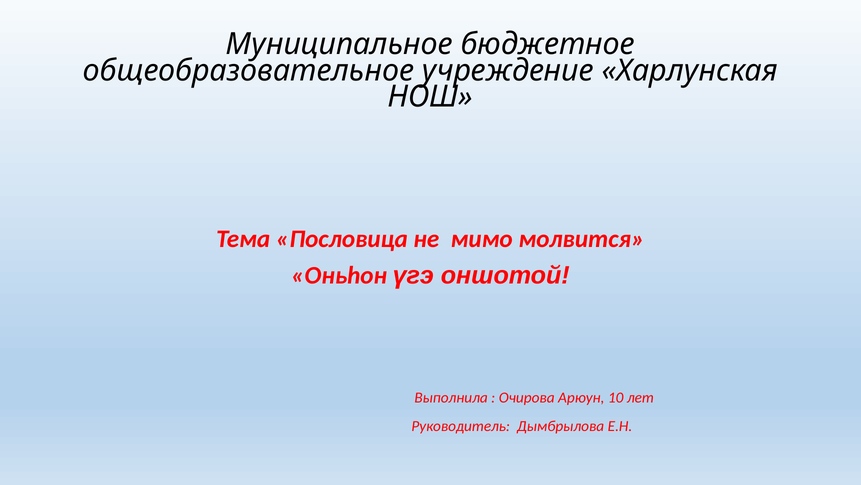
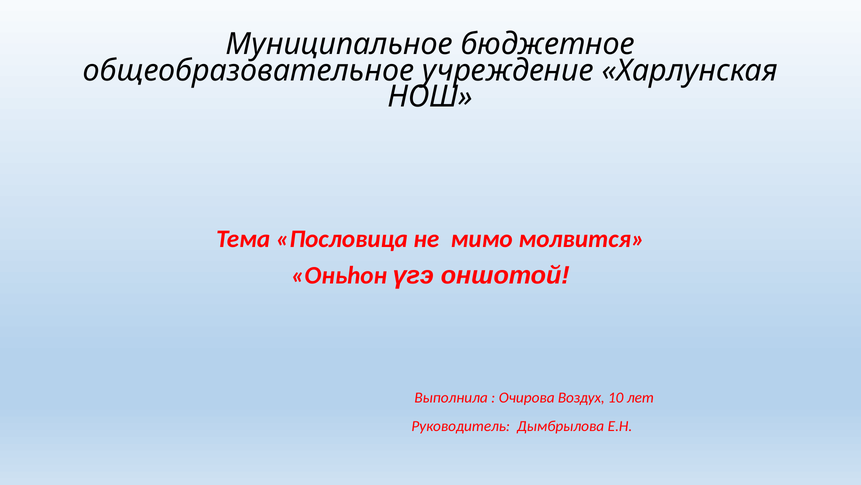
Арюун: Арюун -> Воздух
